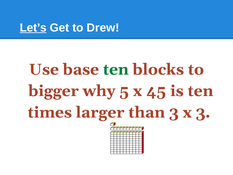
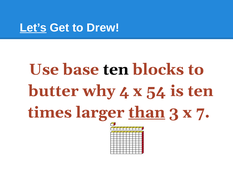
ten at (116, 69) colour: green -> black
bigger: bigger -> butter
5: 5 -> 4
45: 45 -> 54
than underline: none -> present
x 3: 3 -> 7
